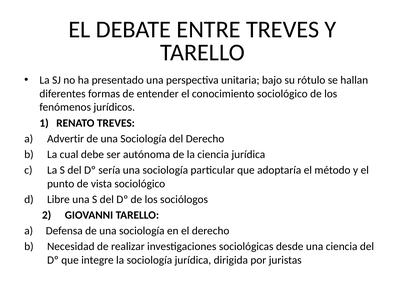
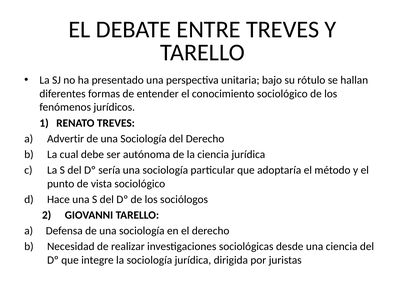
Libre: Libre -> Hace
